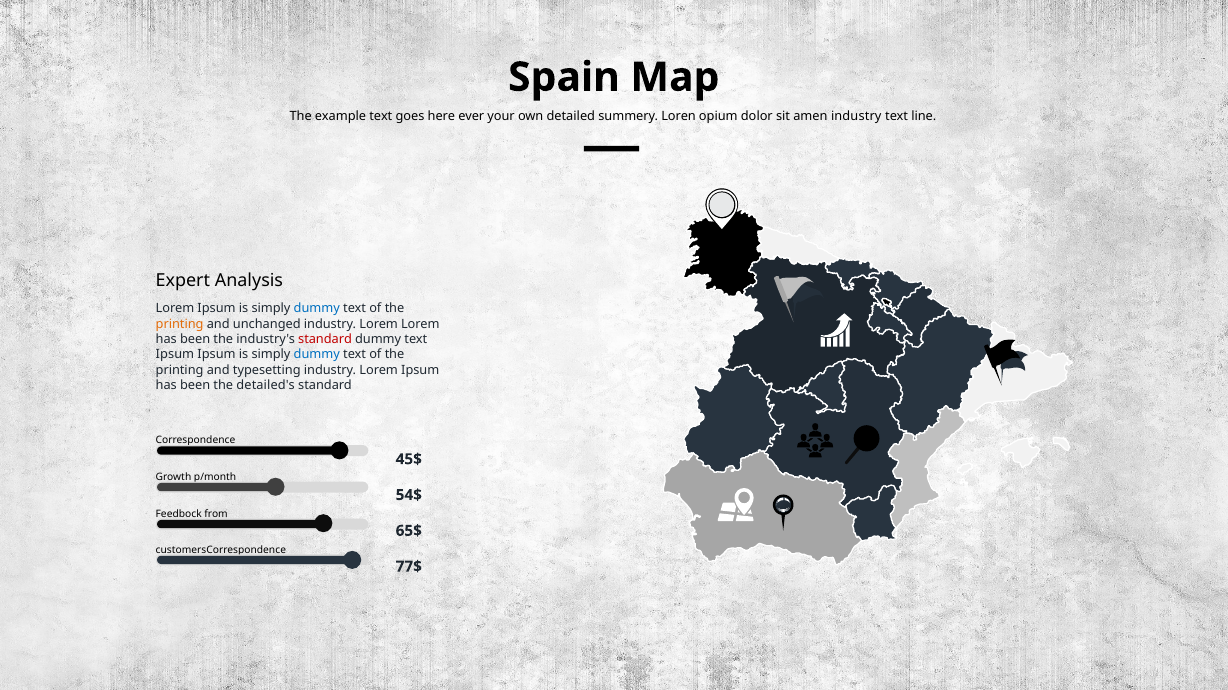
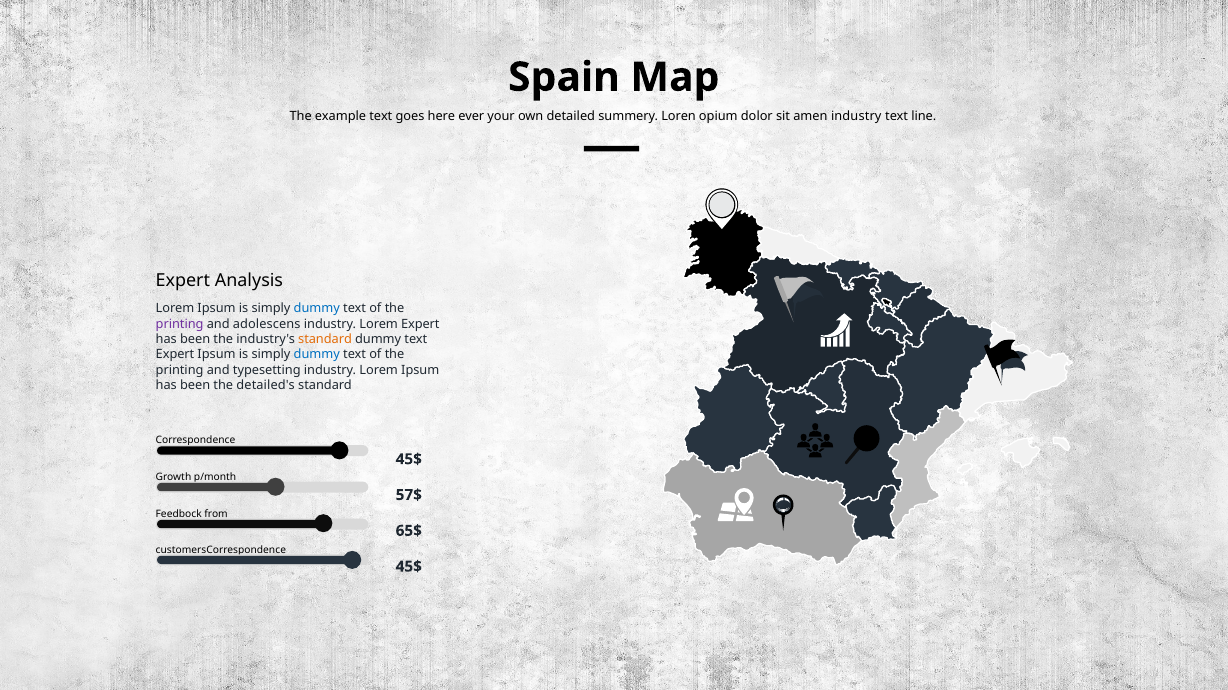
printing at (180, 324) colour: orange -> purple
unchanged: unchanged -> adolescens
Lorem Lorem: Lorem -> Expert
standard at (325, 340) colour: red -> orange
Ipsum at (175, 355): Ipsum -> Expert
54$: 54$ -> 57$
77$ at (409, 567): 77$ -> 45$
